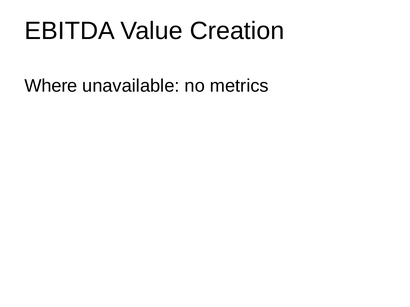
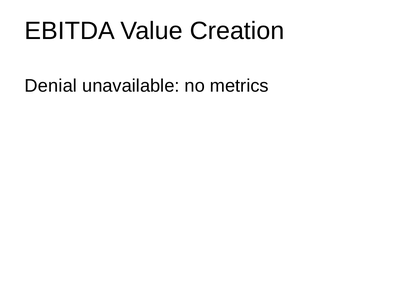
Where: Where -> Denial
